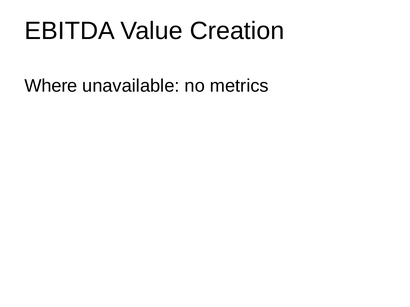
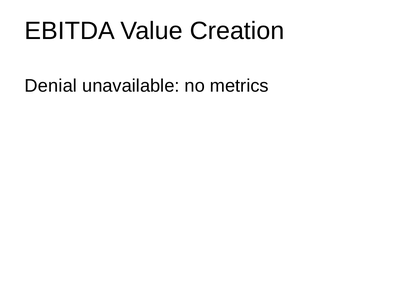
Where: Where -> Denial
